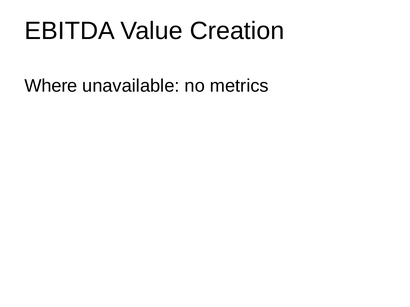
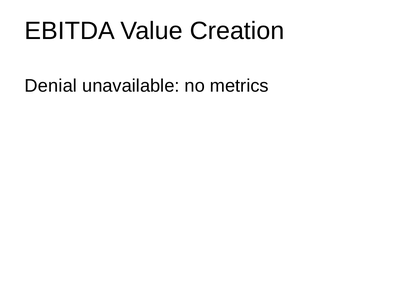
Where: Where -> Denial
